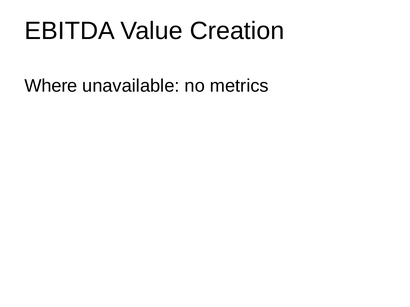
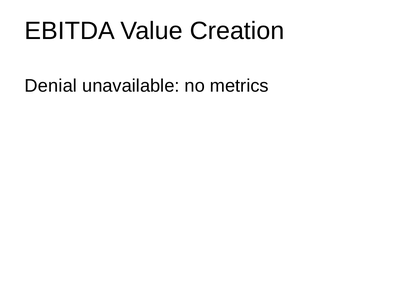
Where: Where -> Denial
